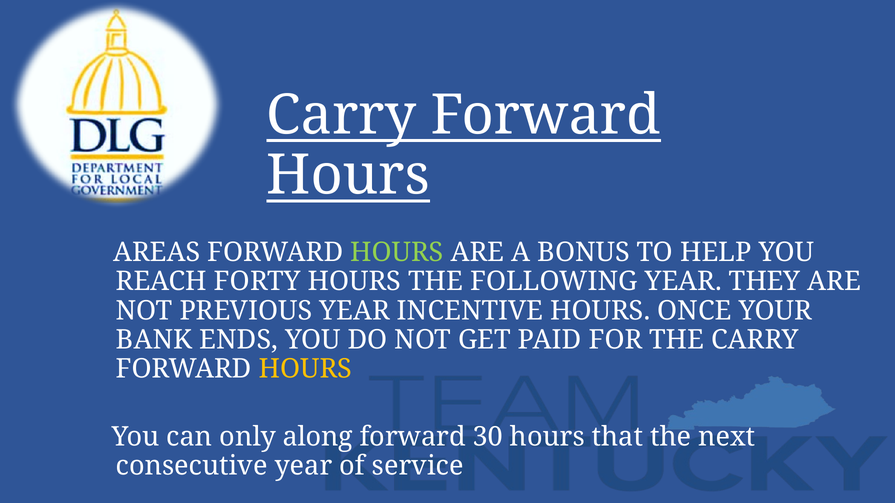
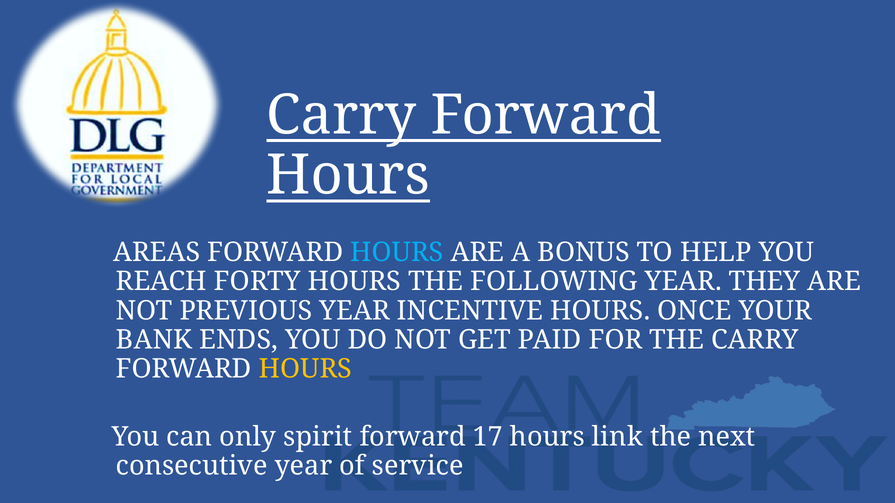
HOURS at (397, 253) colour: light green -> light blue
along: along -> spirit
30: 30 -> 17
that: that -> link
